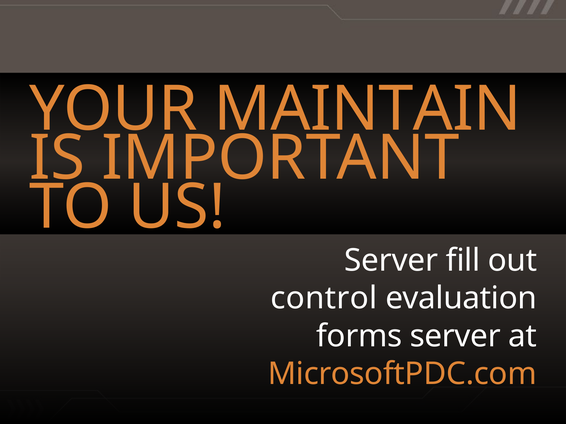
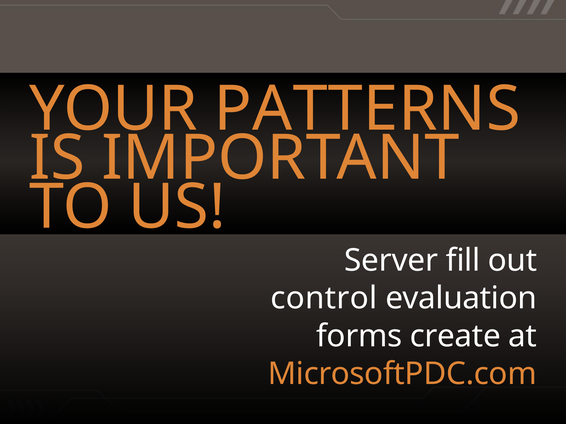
MAINTAIN: MAINTAIN -> PATTERNS
forms server: server -> create
